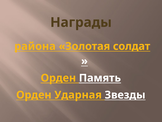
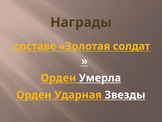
района: района -> составе
Память: Память -> Умерла
